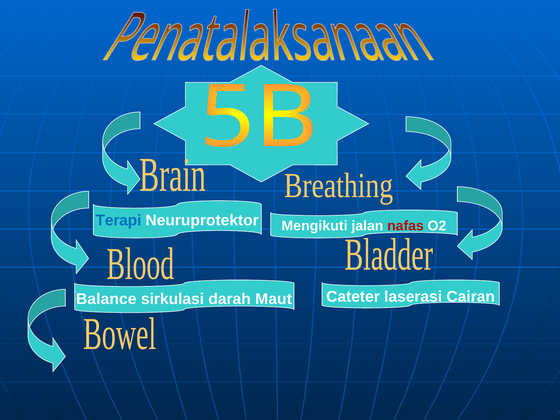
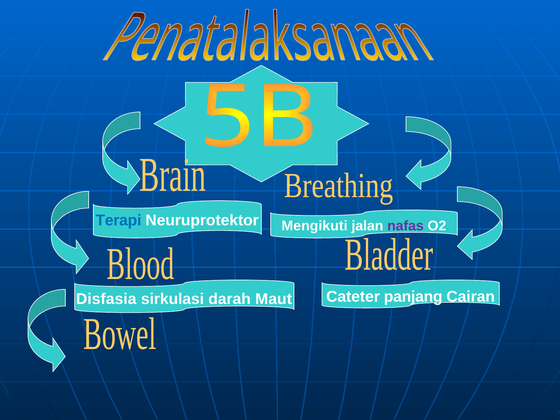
nafas colour: red -> purple
Balance: Balance -> Disfasia
laserasi: laserasi -> panjang
